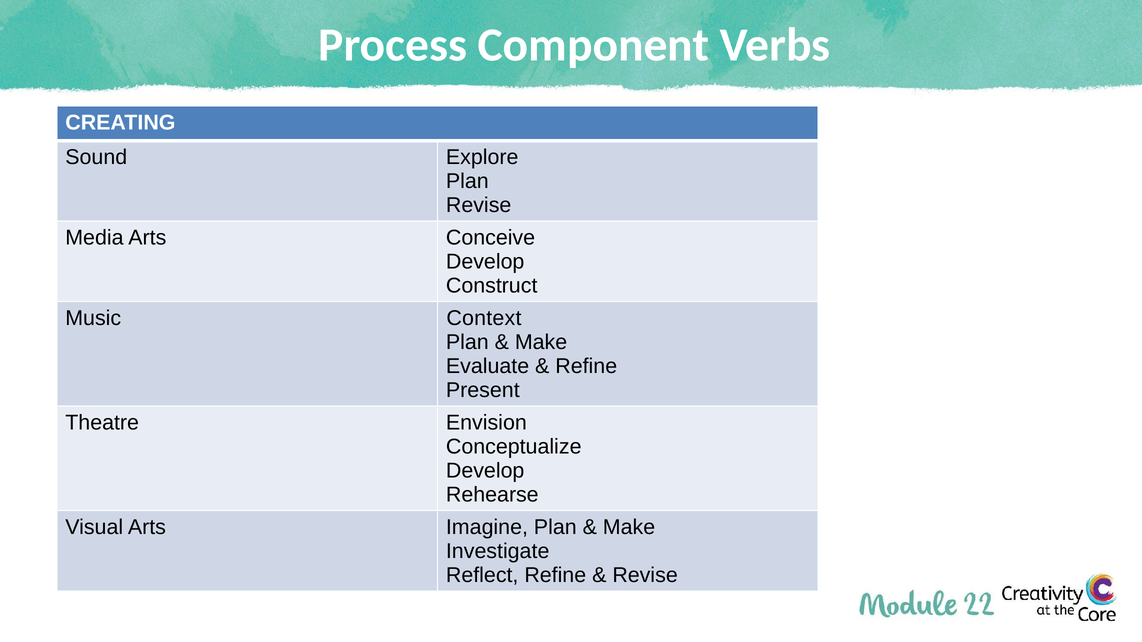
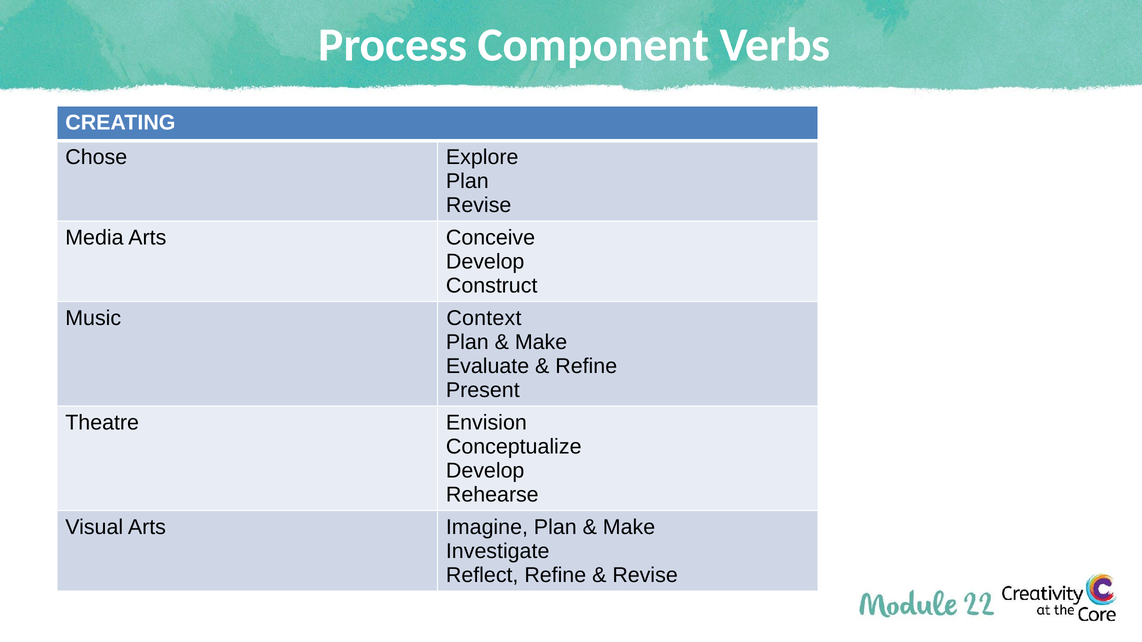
Sound: Sound -> Chose
